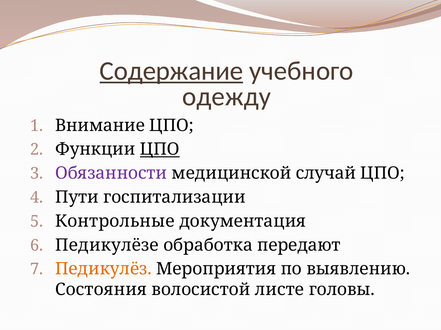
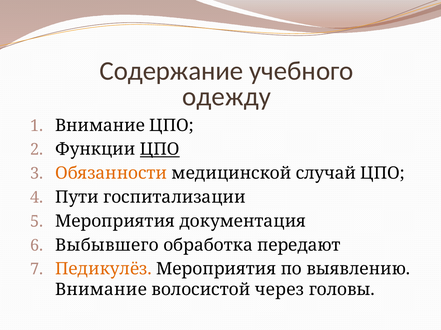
Содержание underline: present -> none
Обязанности colour: purple -> orange
Контрольные at (115, 222): Контрольные -> Мероприятия
Педикулёзе: Педикулёзе -> Выбывшего
Состояния at (101, 290): Состояния -> Внимание
листе: листе -> через
